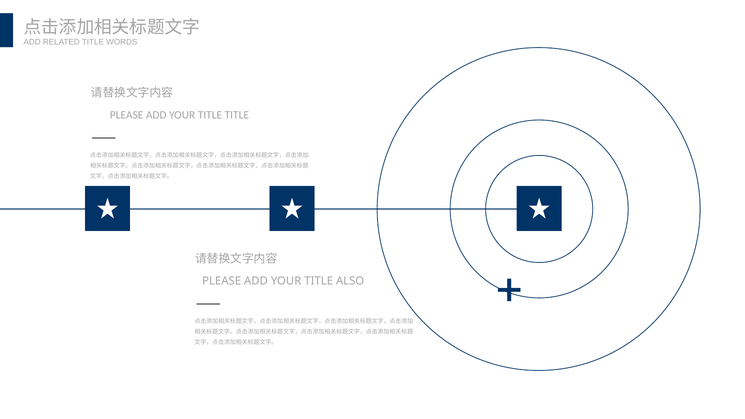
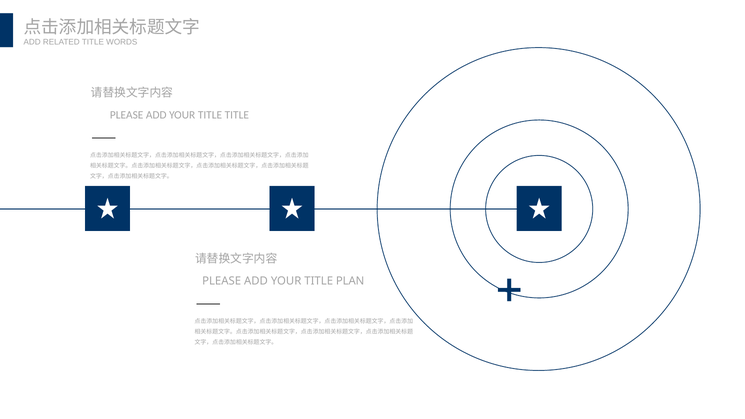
ALSO: ALSO -> PLAN
